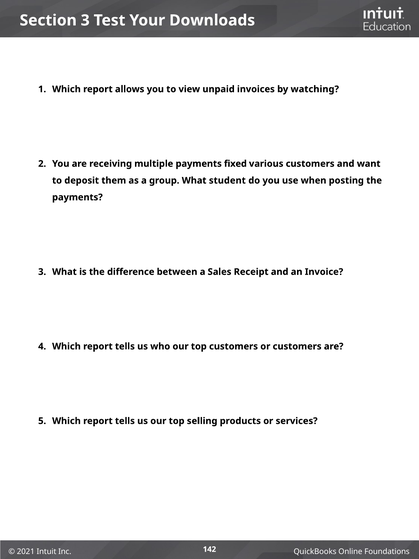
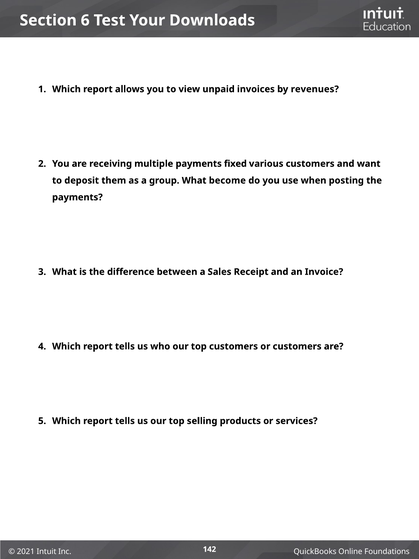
Section 3: 3 -> 6
watching: watching -> revenues
student: student -> become
